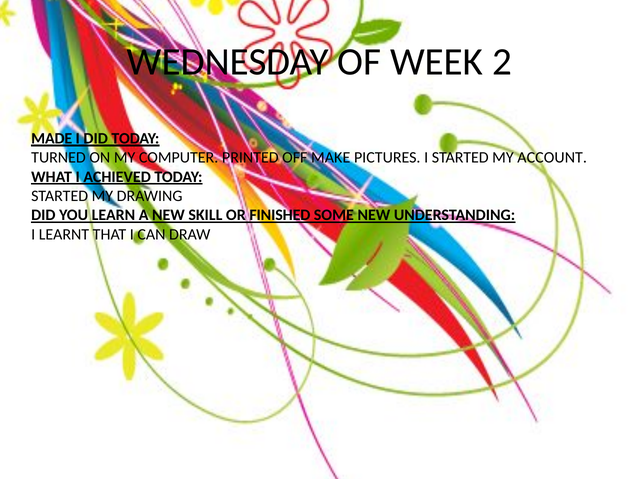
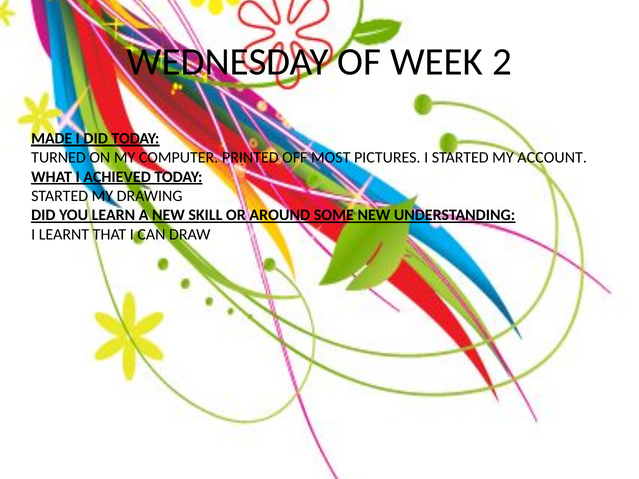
MAKE: MAKE -> MOST
FINISHED: FINISHED -> AROUND
